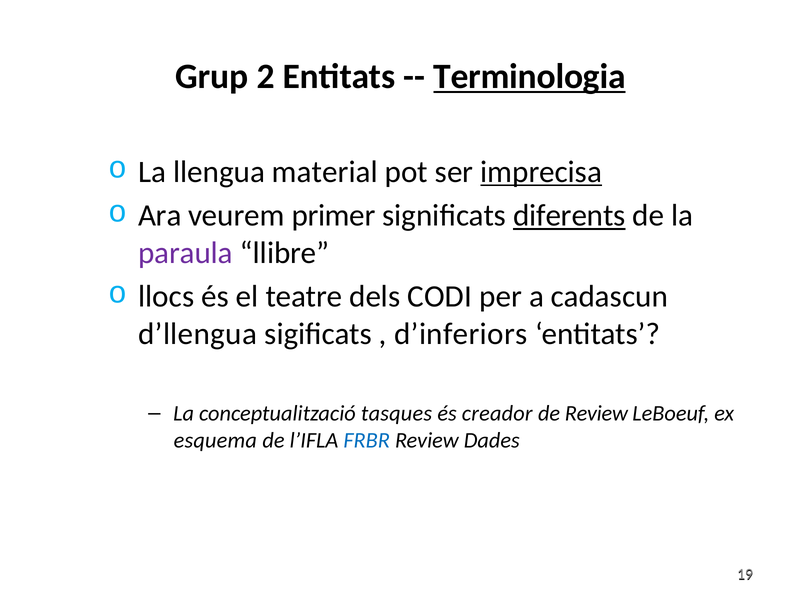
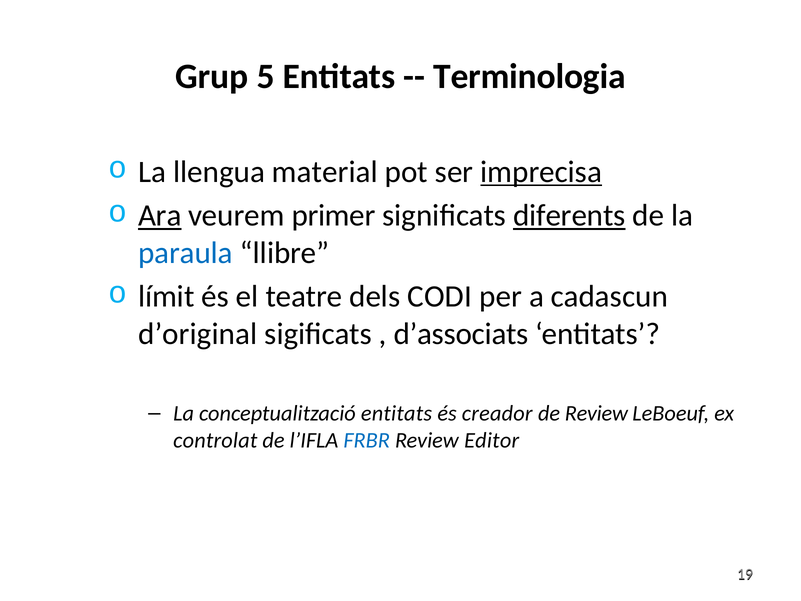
2: 2 -> 5
Terminologia underline: present -> none
Ara underline: none -> present
paraula colour: purple -> blue
llocs: llocs -> límit
d’llengua: d’llengua -> d’original
d’inferiors: d’inferiors -> d’associats
conceptualització tasques: tasques -> entitats
esquema: esquema -> controlat
Dades: Dades -> Editor
